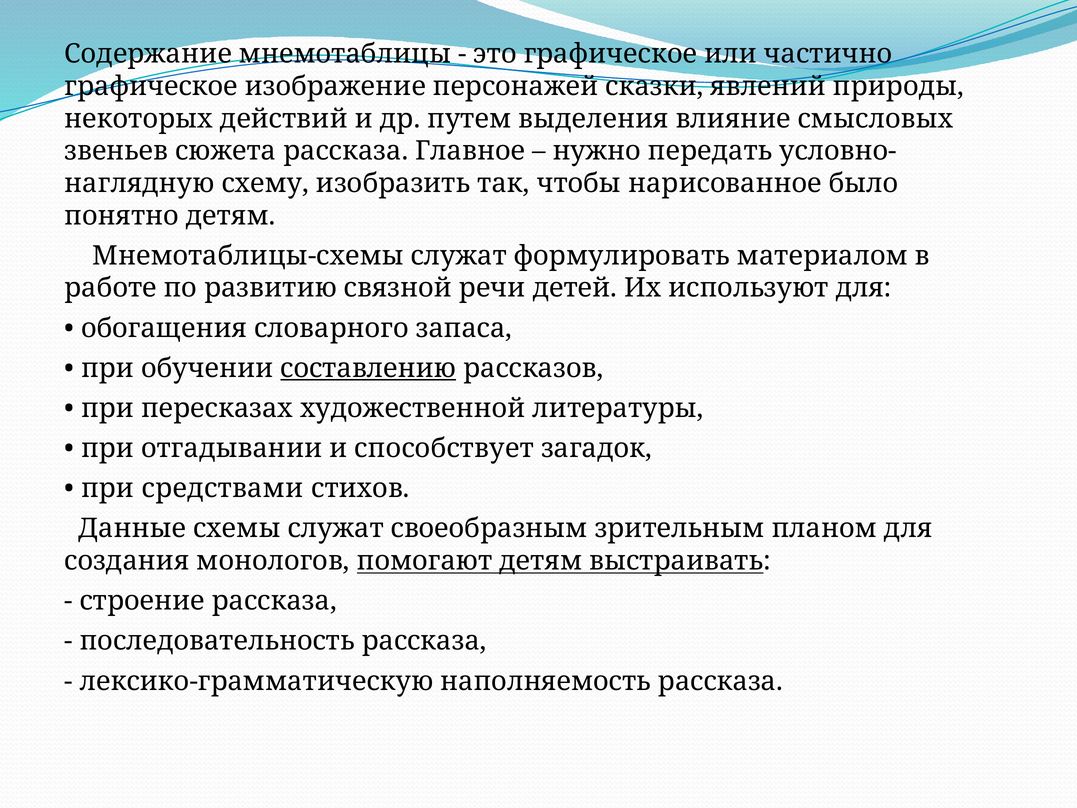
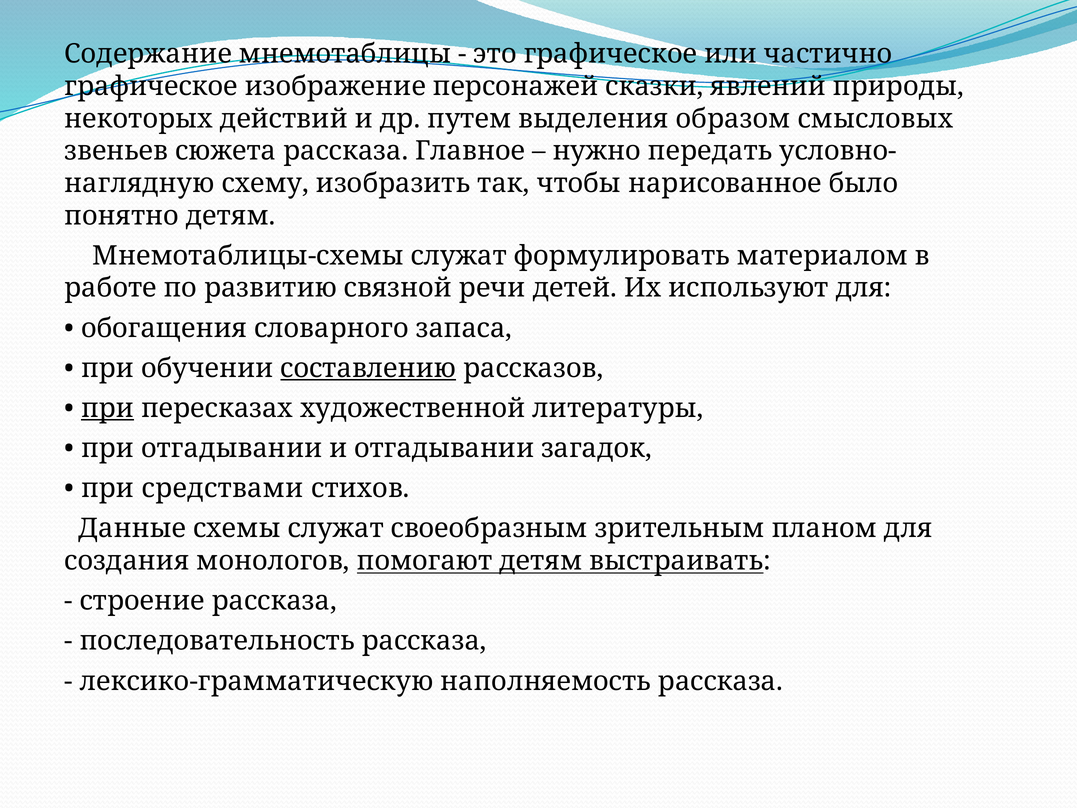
влияние: влияние -> образом
при at (108, 408) underline: none -> present
и способствует: способствует -> отгадывании
